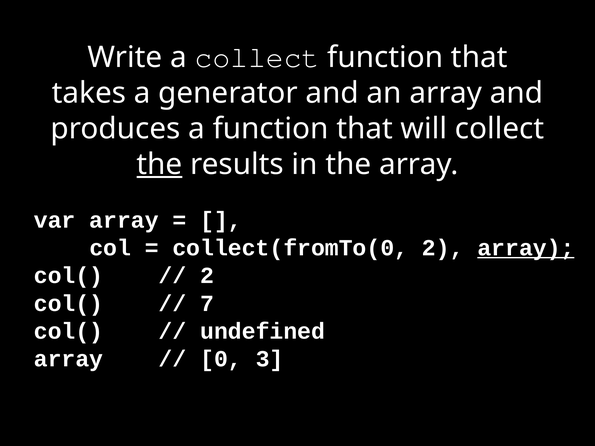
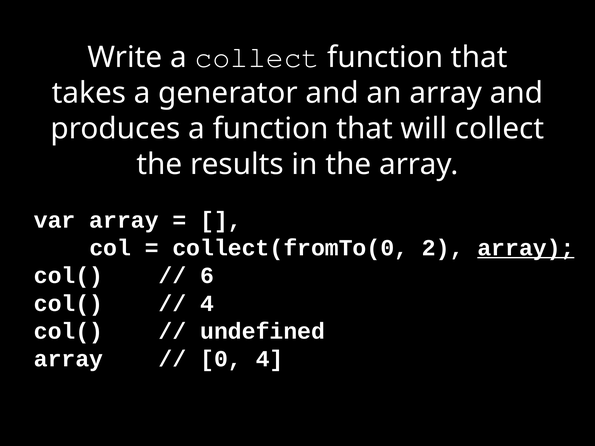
the at (159, 164) underline: present -> none
2 at (207, 276): 2 -> 6
7 at (207, 304): 7 -> 4
0 3: 3 -> 4
